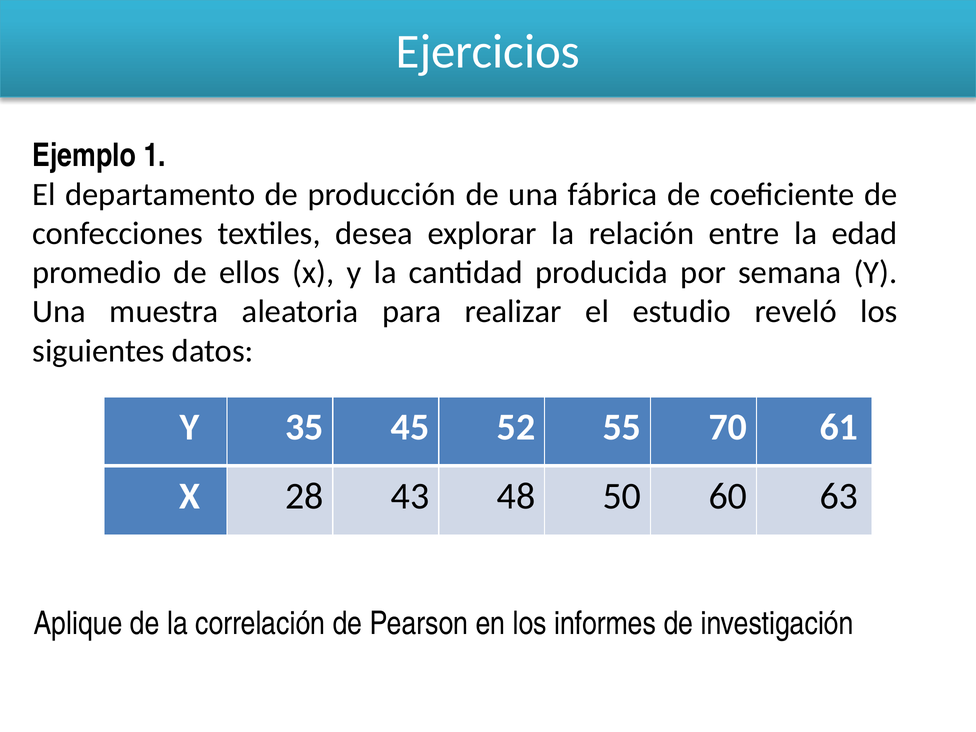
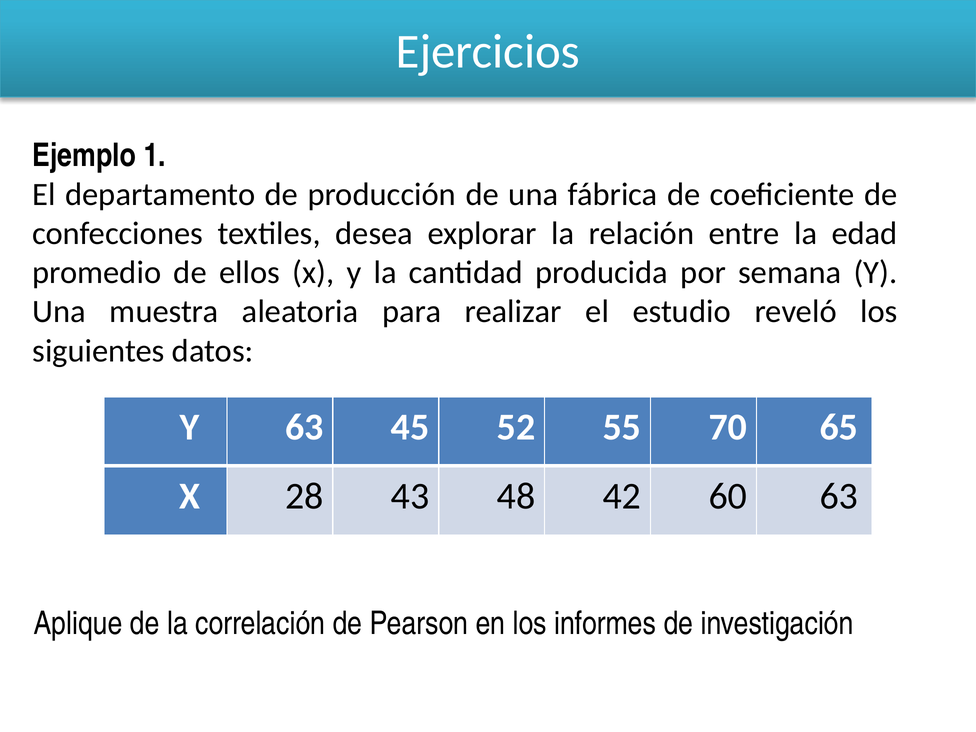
Y 35: 35 -> 63
61: 61 -> 65
50: 50 -> 42
